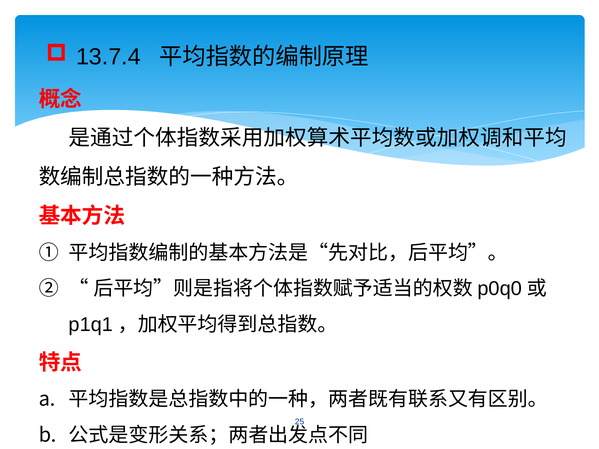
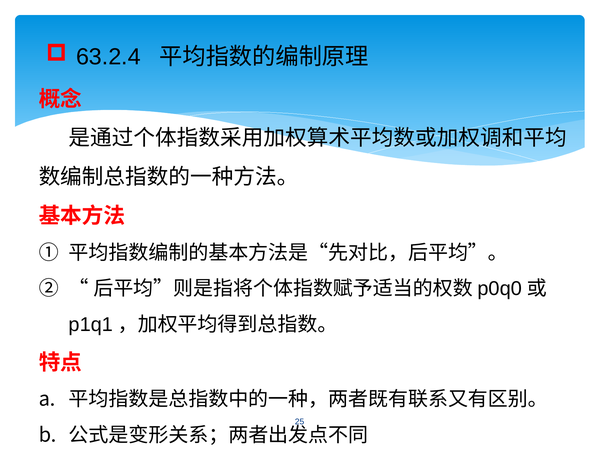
13.7.4: 13.7.4 -> 63.2.4
